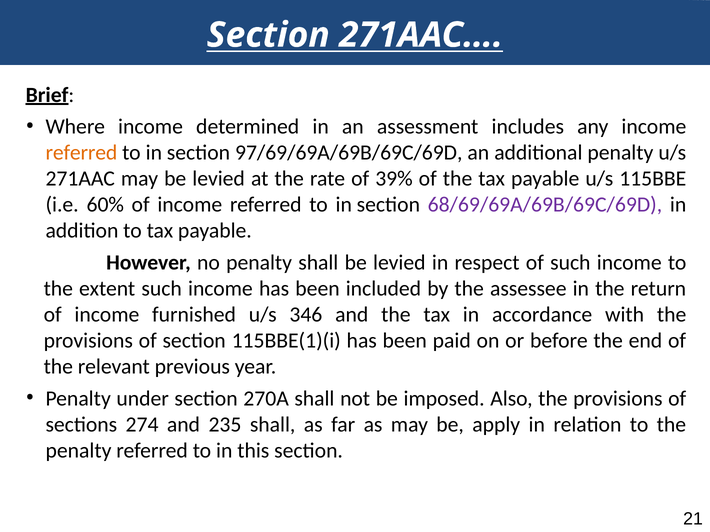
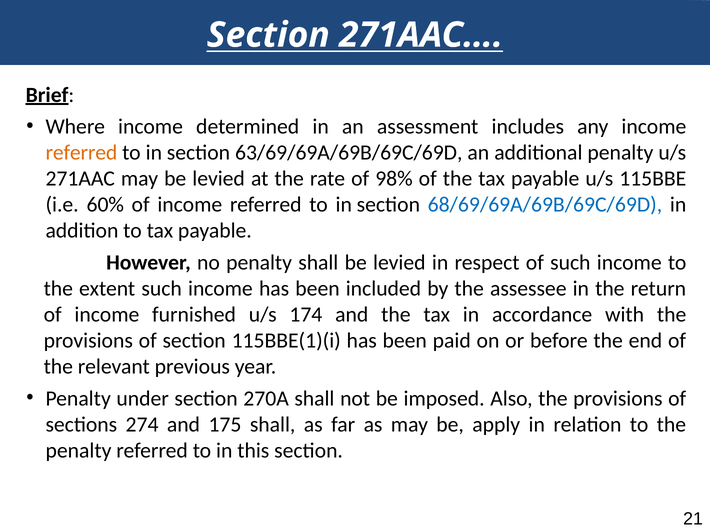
97/69/69A/69B/69C/69D: 97/69/69A/69B/69C/69D -> 63/69/69A/69B/69C/69D
39%: 39% -> 98%
68/69/69A/69B/69C/69D colour: purple -> blue
346: 346 -> 174
235: 235 -> 175
